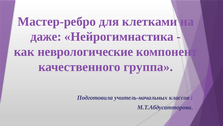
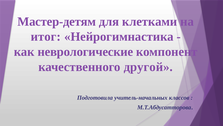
Мастер-ребро: Мастер-ребро -> Мастер-детям
даже: даже -> итог
группа: группа -> другой
